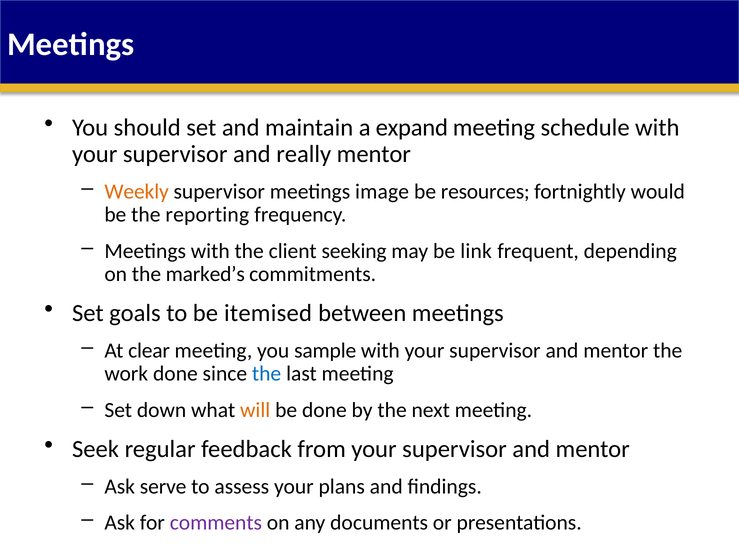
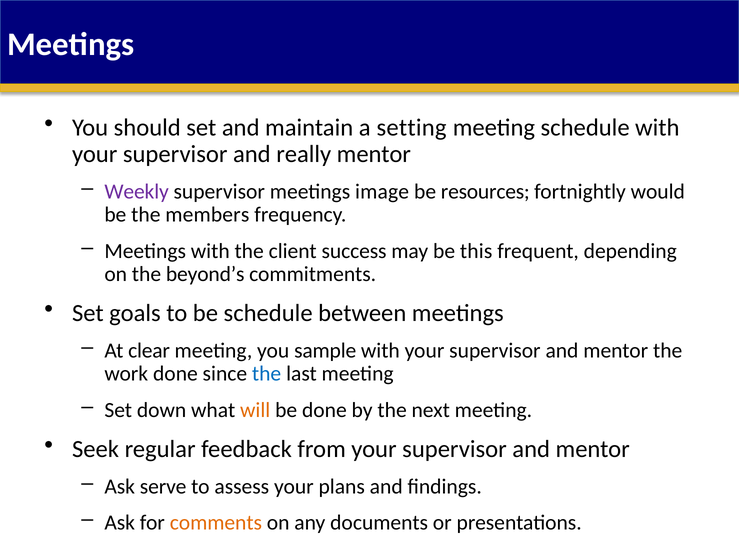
expand: expand -> setting
Weekly colour: orange -> purple
reporting: reporting -> members
seeking: seeking -> success
link: link -> this
marked’s: marked’s -> beyond’s
be itemised: itemised -> schedule
comments colour: purple -> orange
